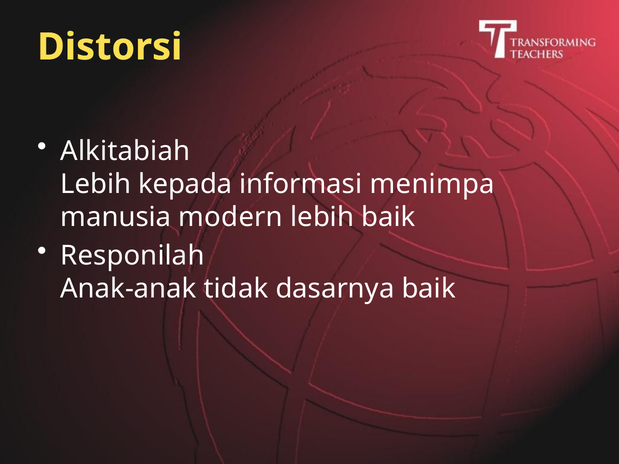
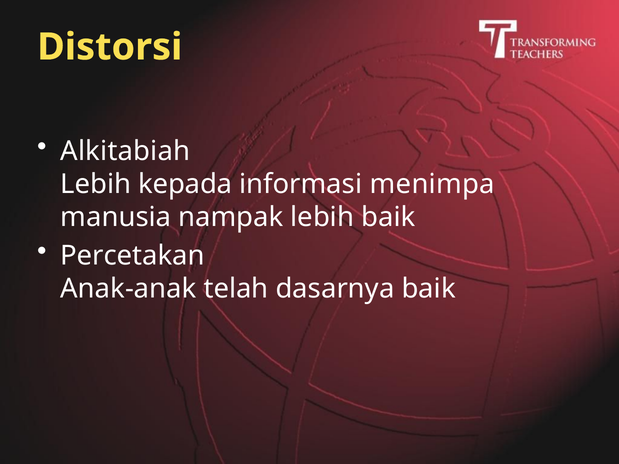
modern: modern -> nampak
Responilah: Responilah -> Percetakan
tidak: tidak -> telah
